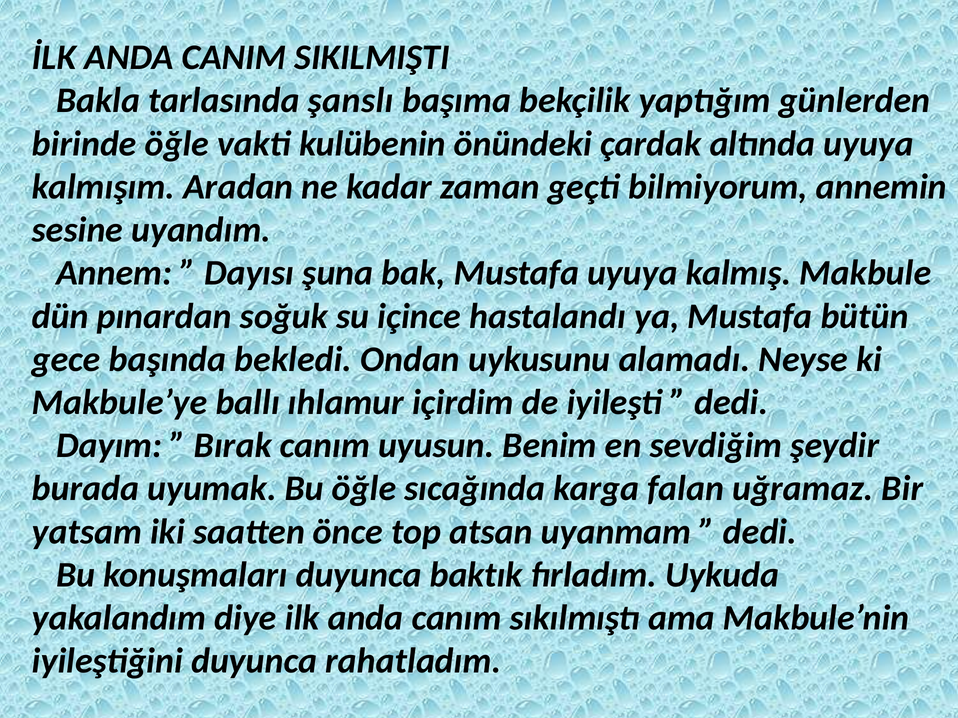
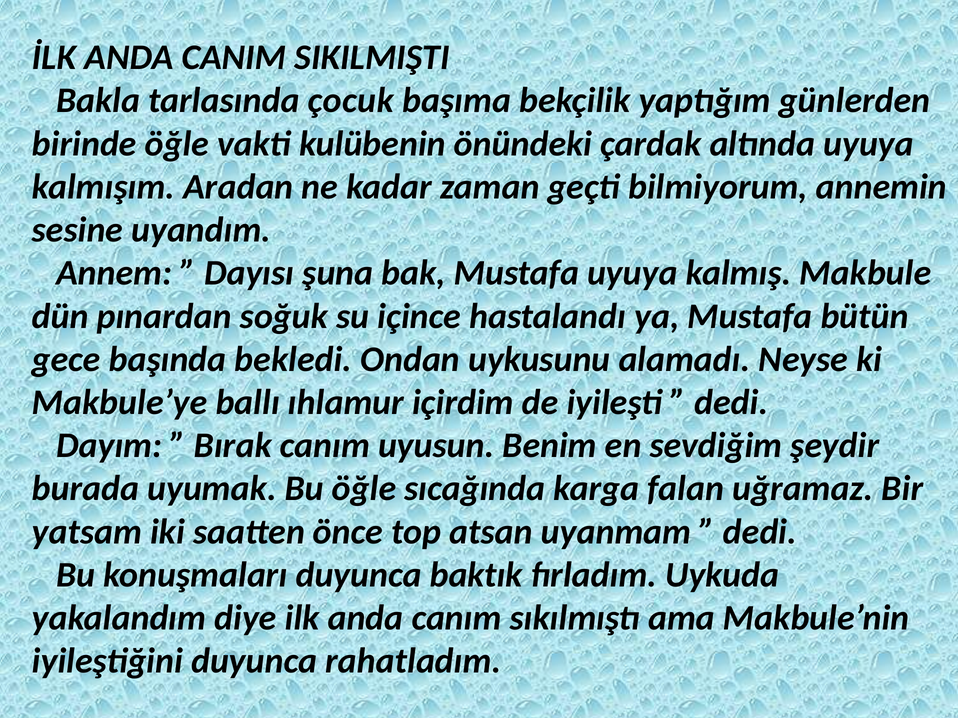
şanslı: şanslı -> çocuk
